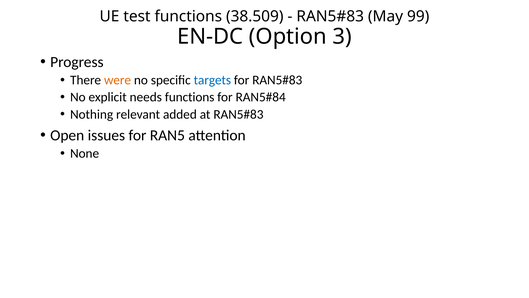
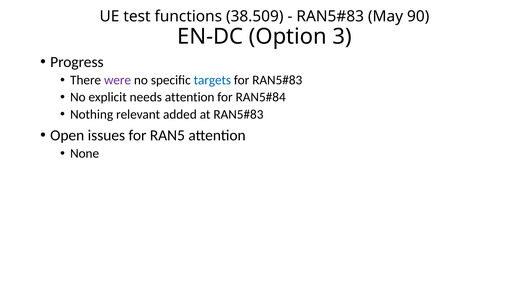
99: 99 -> 90
were colour: orange -> purple
needs functions: functions -> attention
